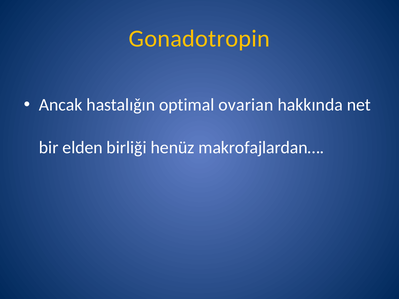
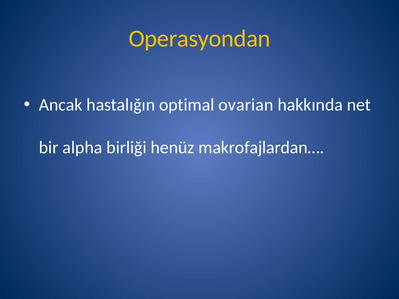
Gonadotropin: Gonadotropin -> Operasyondan
elden: elden -> alpha
